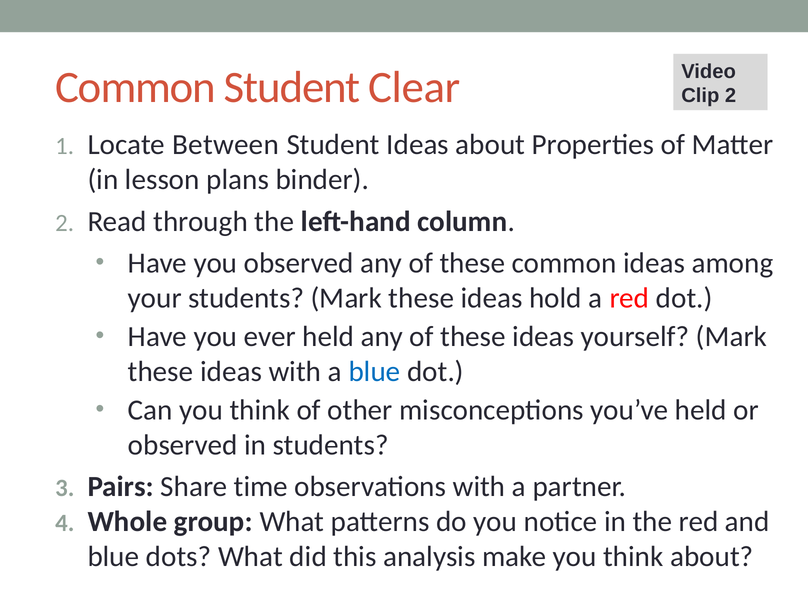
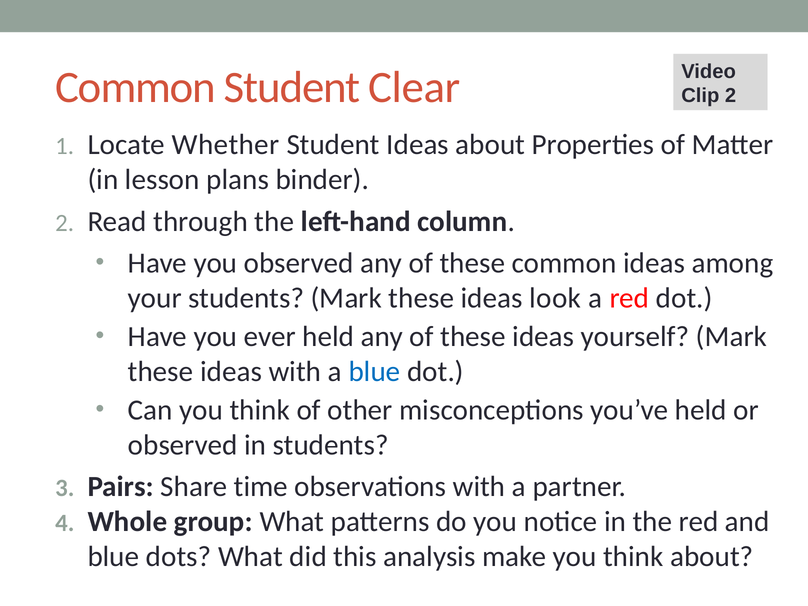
Between: Between -> Whether
hold: hold -> look
